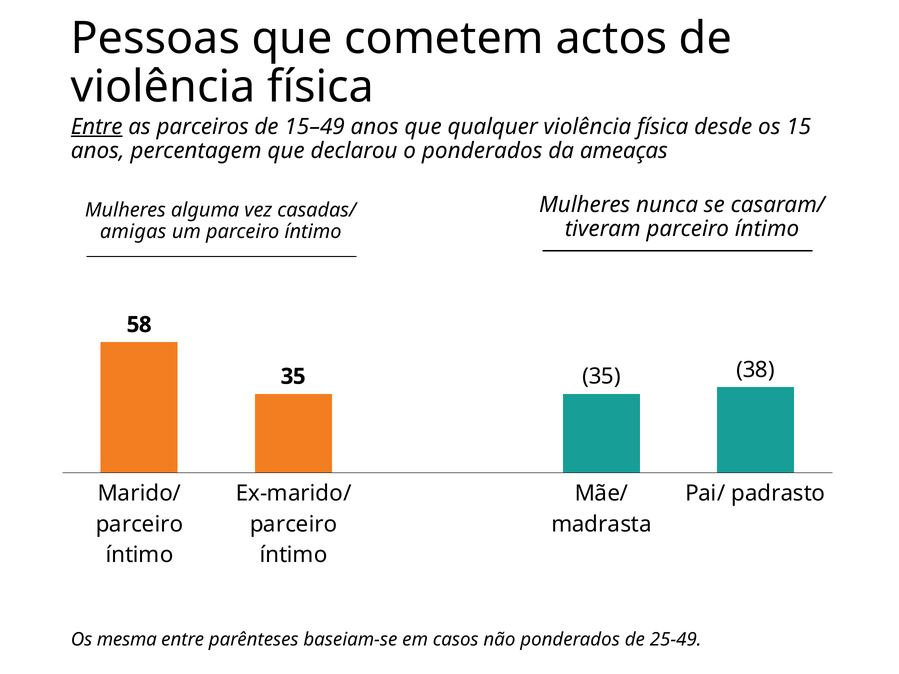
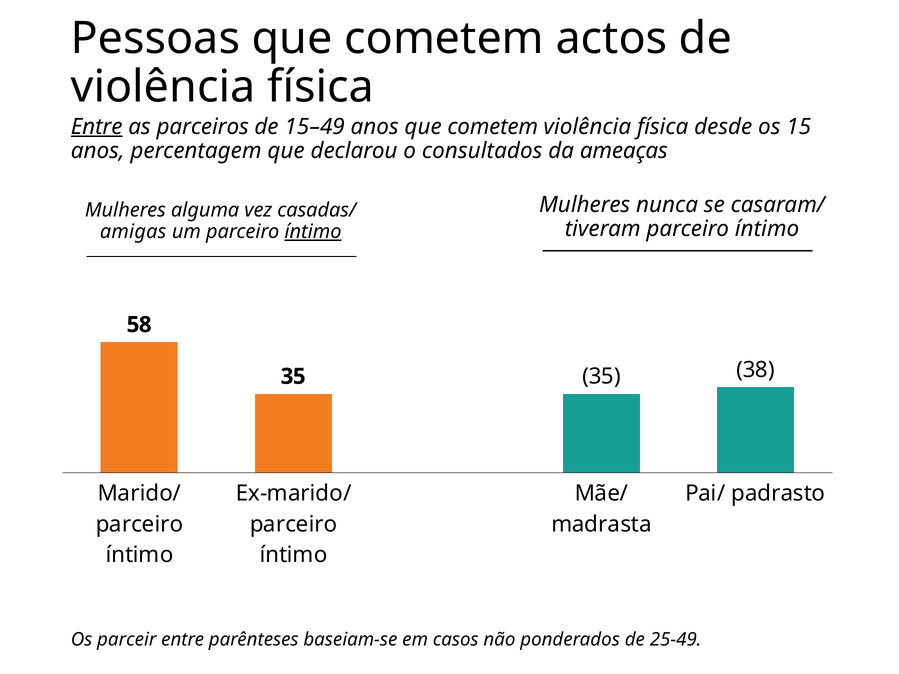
anos que qualquer: qualquer -> cometem
o ponderados: ponderados -> consultados
íntimo at (313, 232) underline: none -> present
mesma: mesma -> parceir
